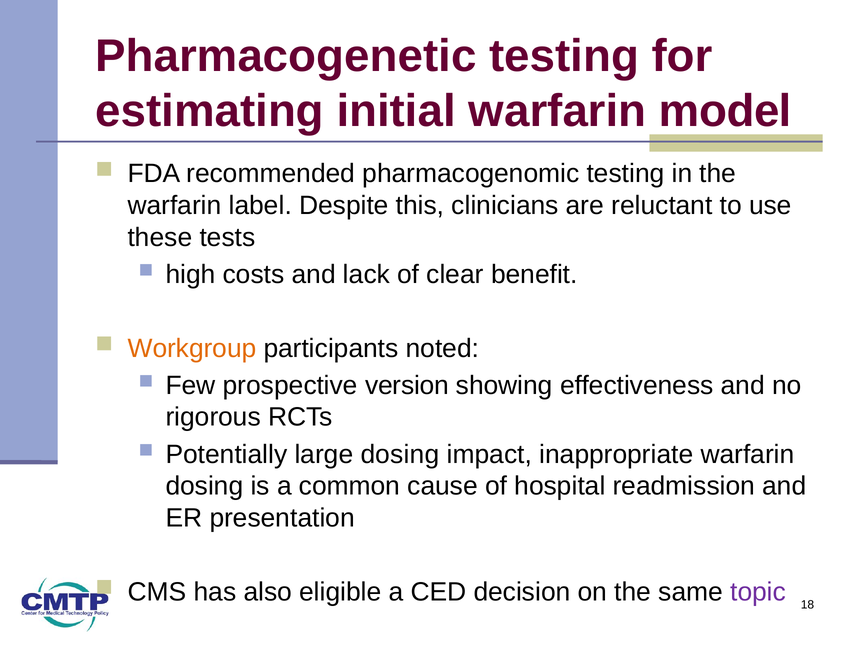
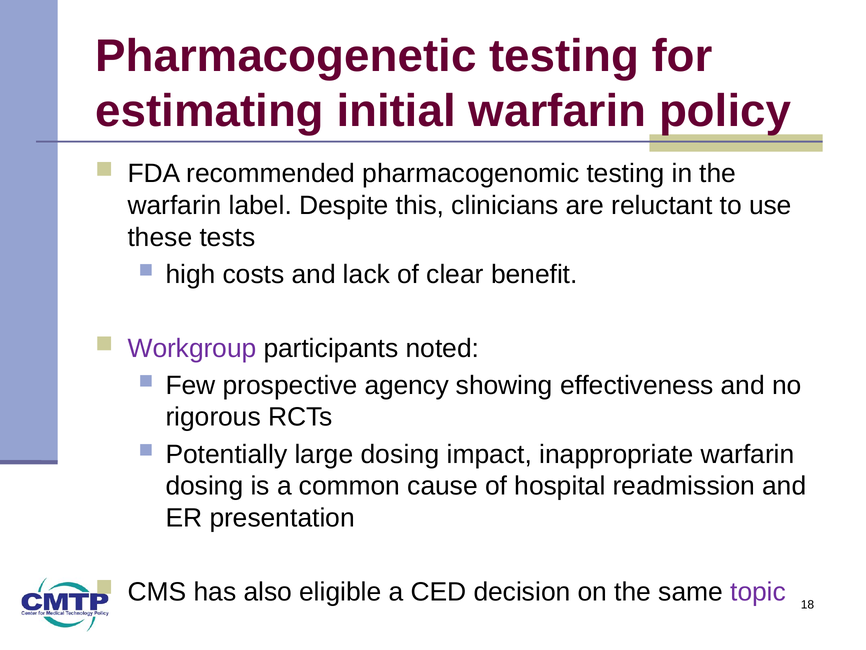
model: model -> policy
Workgroup colour: orange -> purple
version: version -> agency
